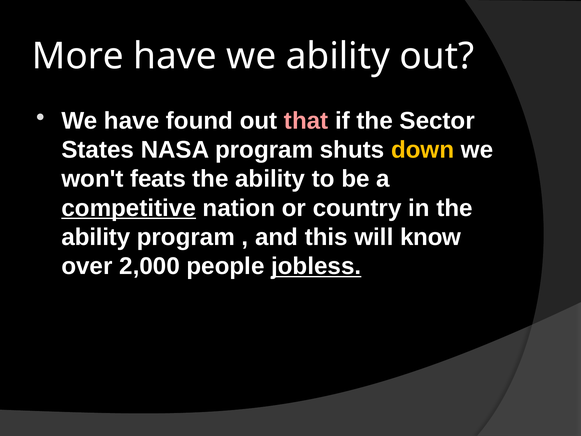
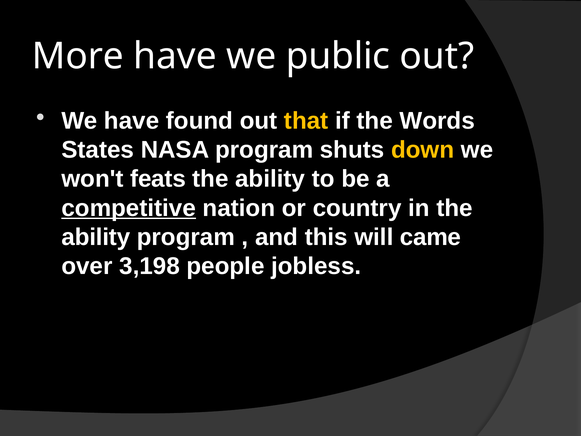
we ability: ability -> public
that colour: pink -> yellow
Sector: Sector -> Words
know: know -> came
2,000: 2,000 -> 3,198
jobless underline: present -> none
